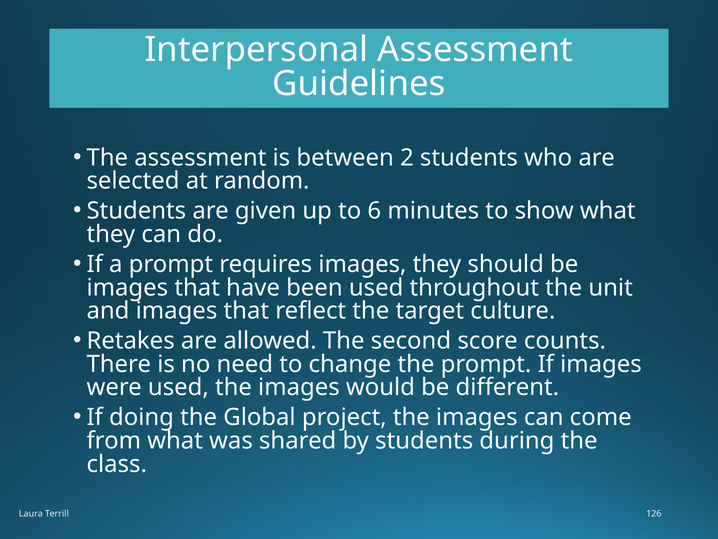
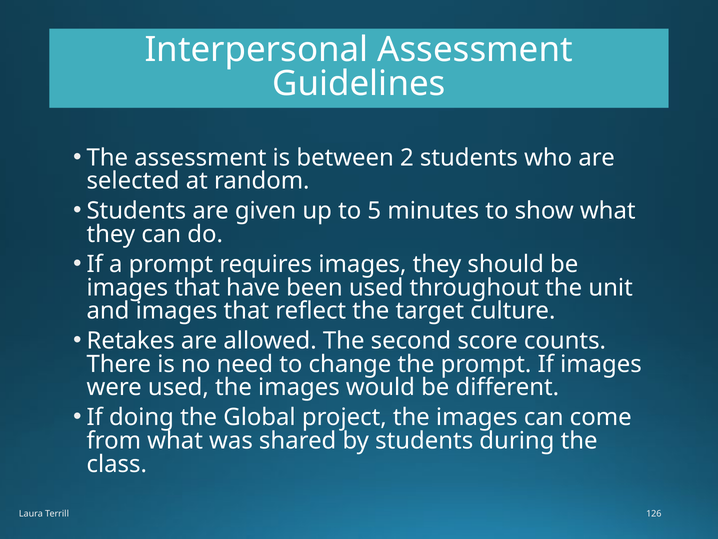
6: 6 -> 5
